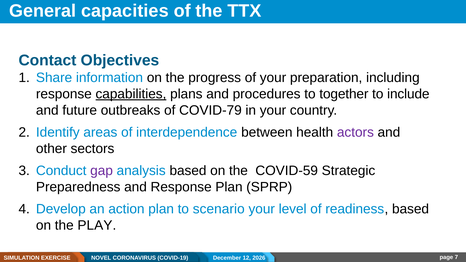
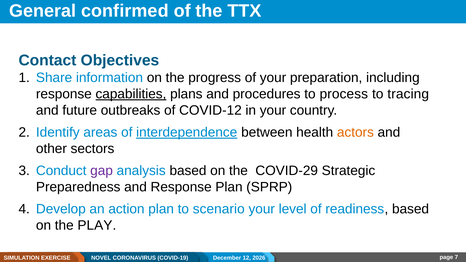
capacities: capacities -> confirmed
together: together -> process
include: include -> tracing
COVID-79: COVID-79 -> COVID-12
interdependence underline: none -> present
actors colour: purple -> orange
COVID-59: COVID-59 -> COVID-29
